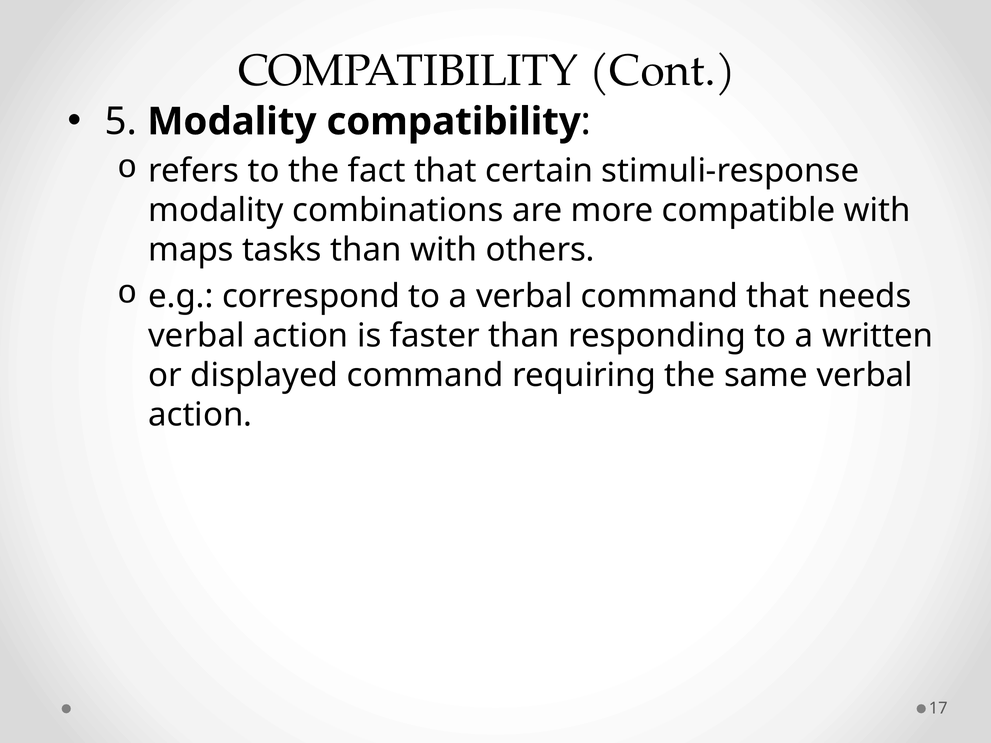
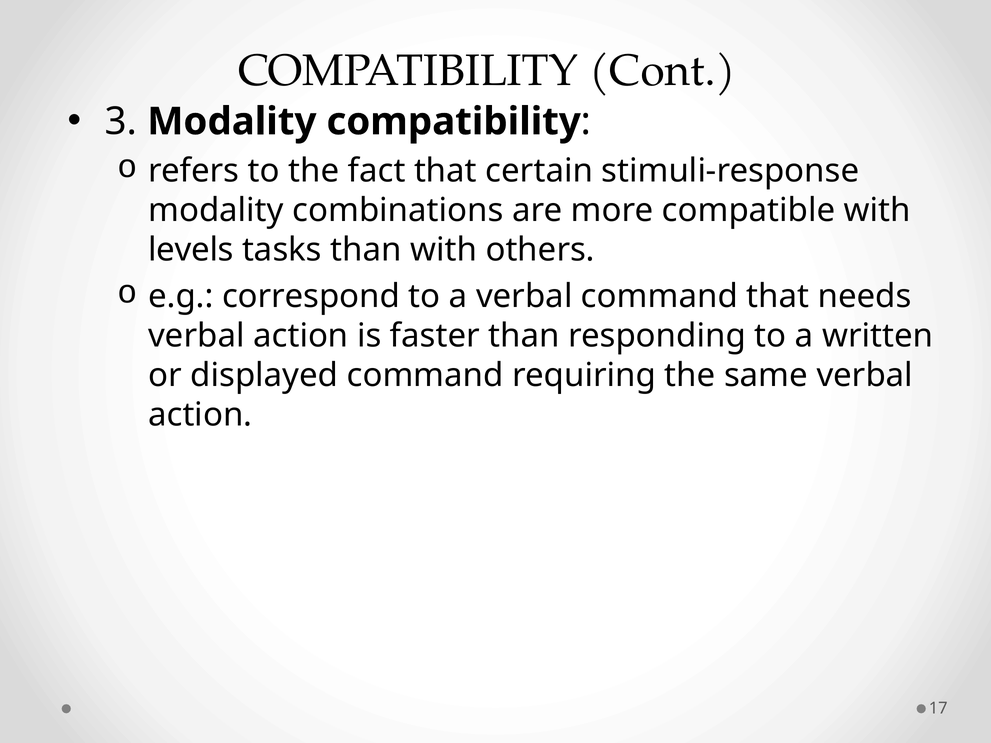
5: 5 -> 3
maps: maps -> levels
